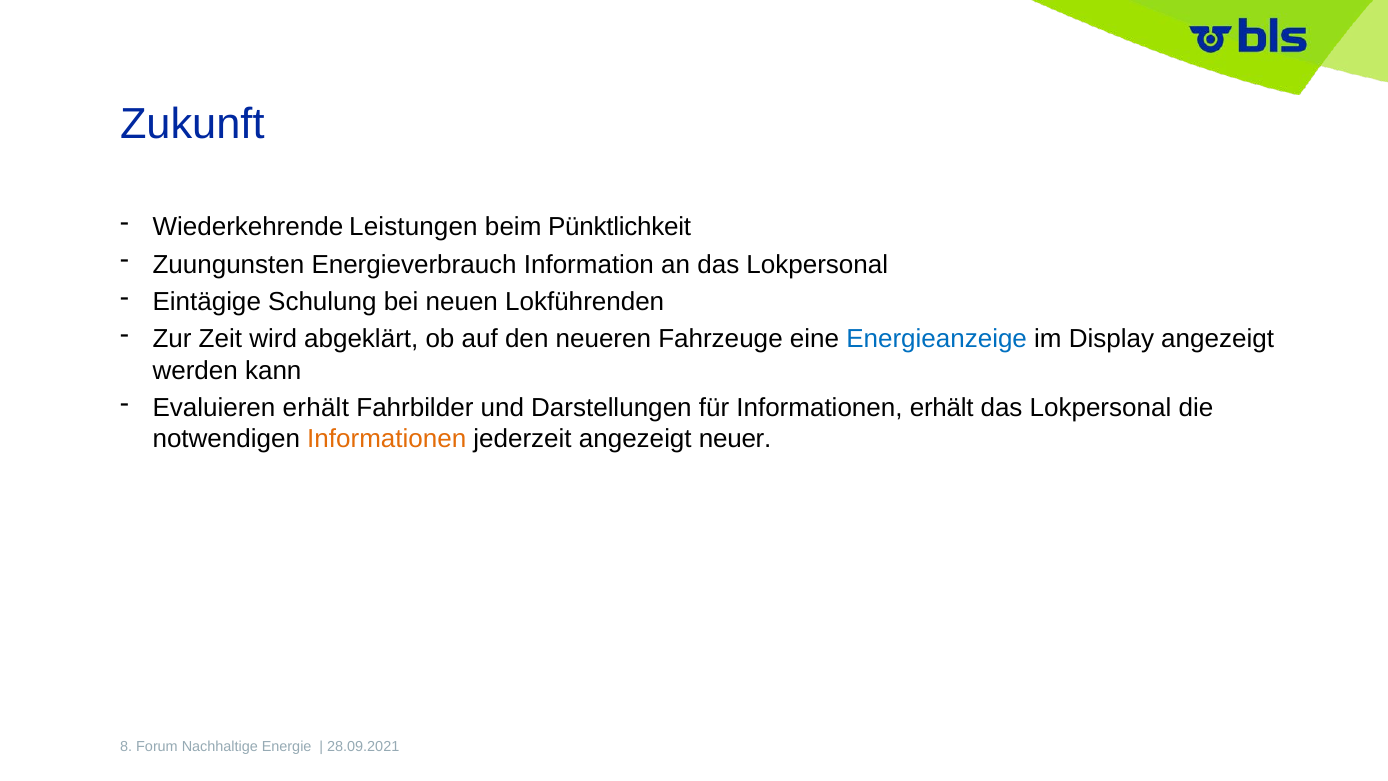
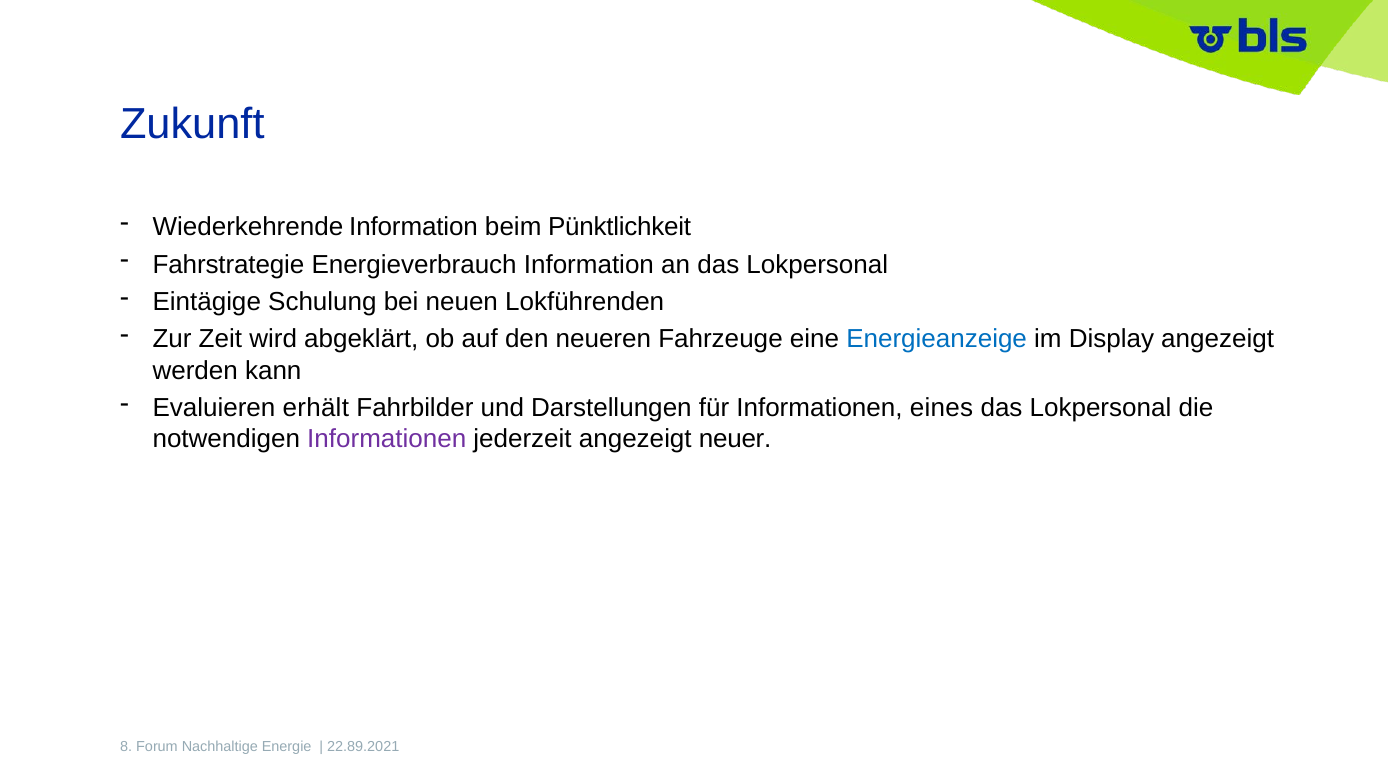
Wiederkehrende Leistungen: Leistungen -> Information
Zuungunsten: Zuungunsten -> Fahrstrategie
Informationen erhält: erhält -> eines
Informationen at (387, 439) colour: orange -> purple
28.09.2021: 28.09.2021 -> 22.89.2021
